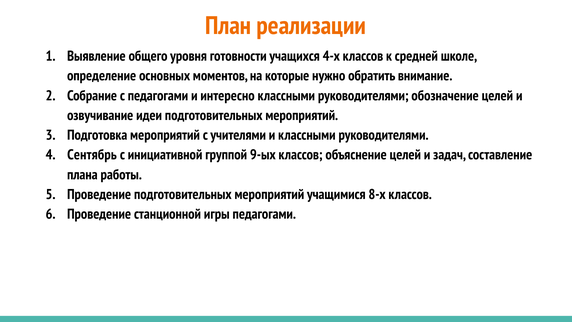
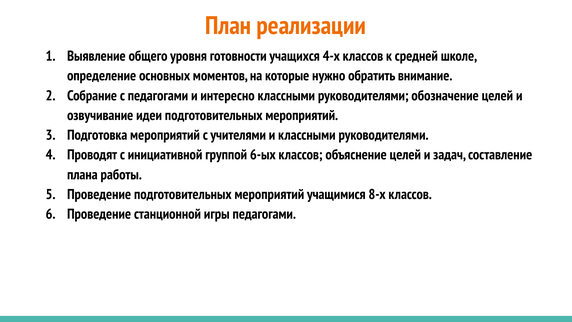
Сентябрь: Сентябрь -> Проводят
9-ых: 9-ых -> 6-ых
